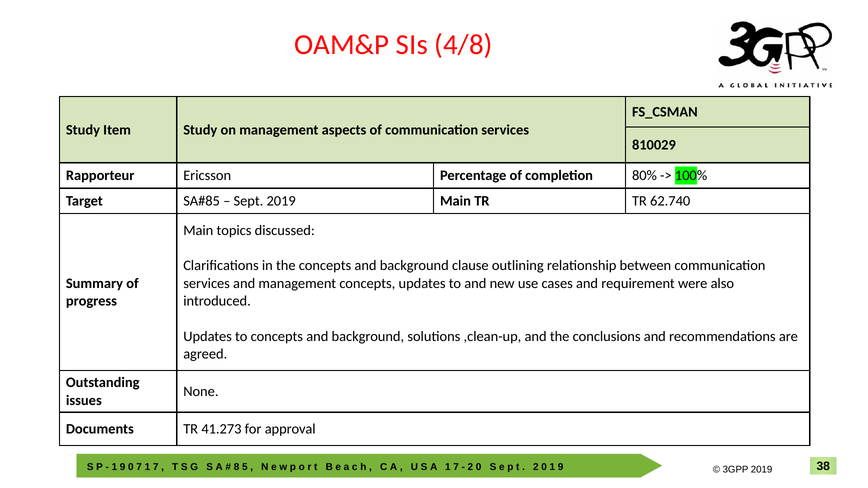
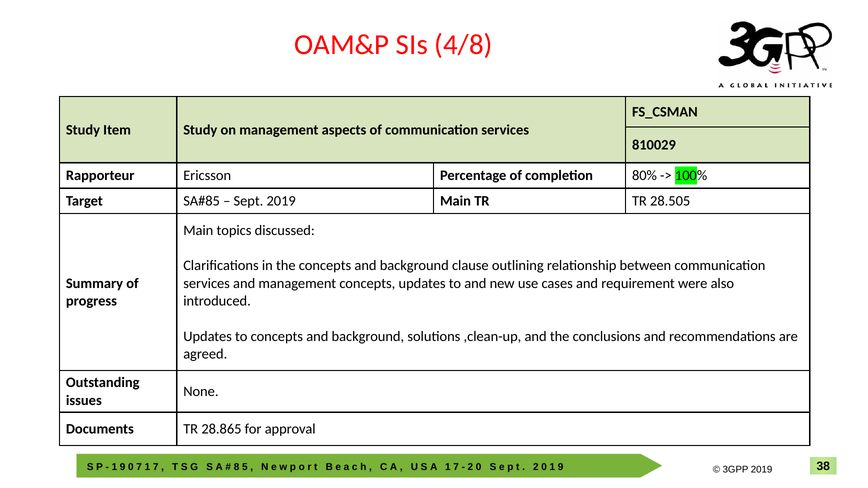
62.740: 62.740 -> 28.505
41.273: 41.273 -> 28.865
